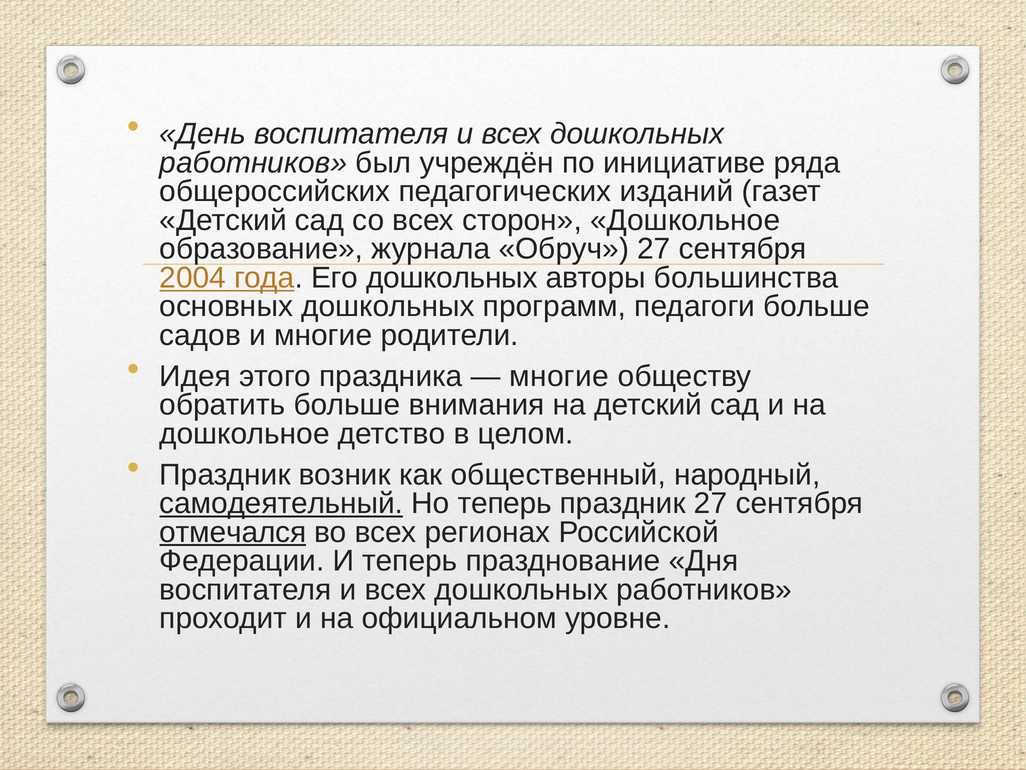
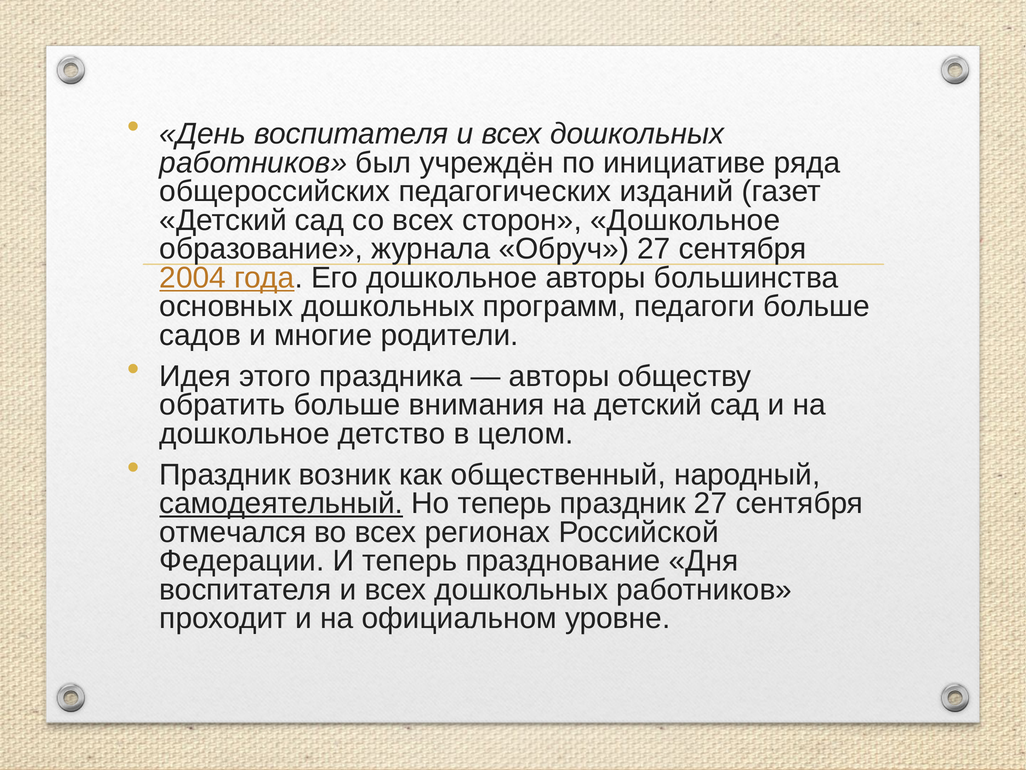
Его дошкольных: дошкольных -> дошкольное
многие at (559, 376): многие -> авторы
отмечался underline: present -> none
